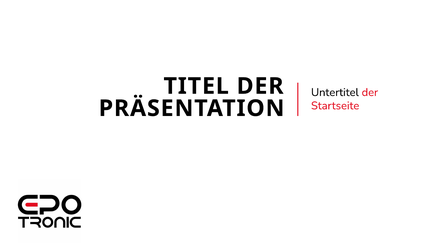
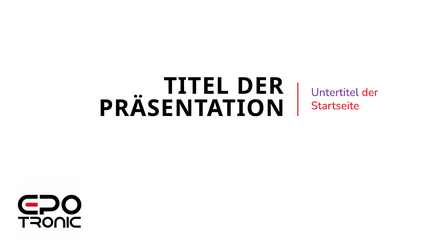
Untertitel colour: black -> purple
